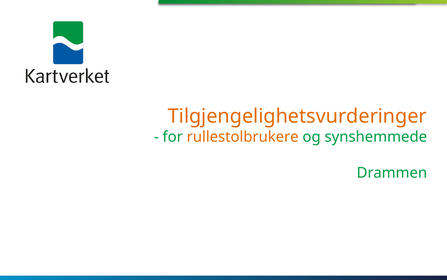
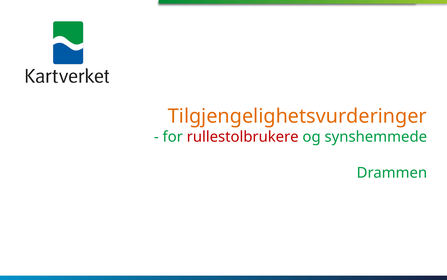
rullestolbrukere colour: orange -> red
